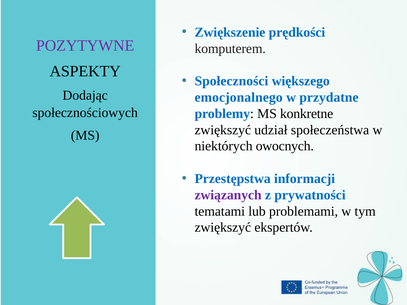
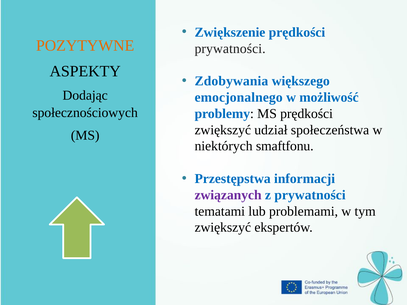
POZYTYWNE colour: purple -> orange
komputerem at (230, 49): komputerem -> prywatności
Społeczności: Społeczności -> Zdobywania
przydatne: przydatne -> możliwość
MS konkretne: konkretne -> prędkości
owocnych: owocnych -> smaftfonu
